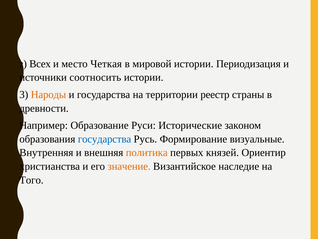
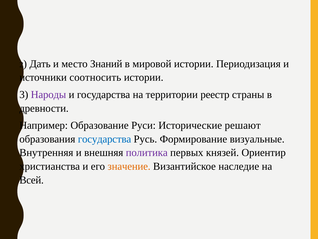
Всех: Всех -> Дать
Четкая: Четкая -> Знаний
Народы colour: orange -> purple
законом: законом -> решают
политика colour: orange -> purple
Того: Того -> Всей
